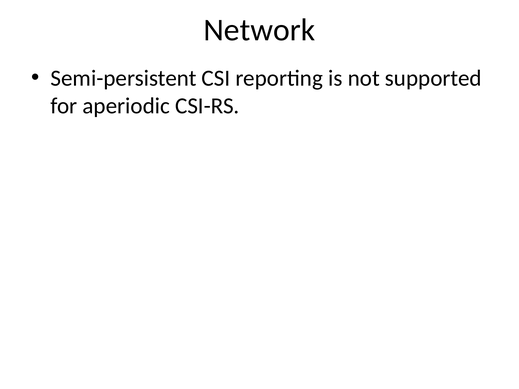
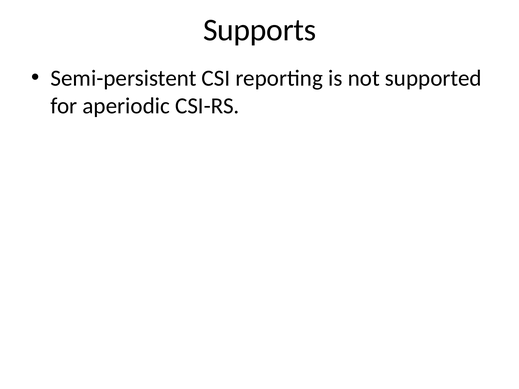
Network: Network -> Supports
